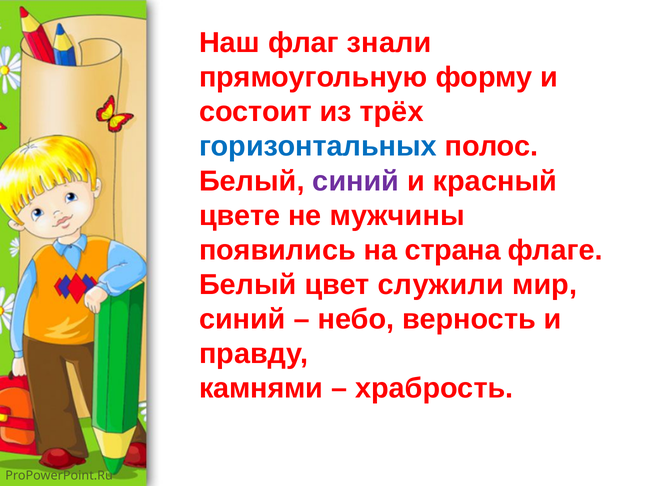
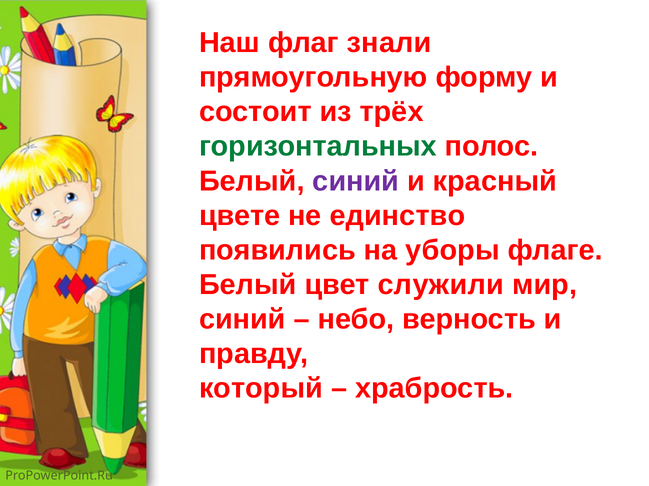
горизонтальных colour: blue -> green
мужчины: мужчины -> единство
страна: страна -> уборы
камнями: камнями -> который
